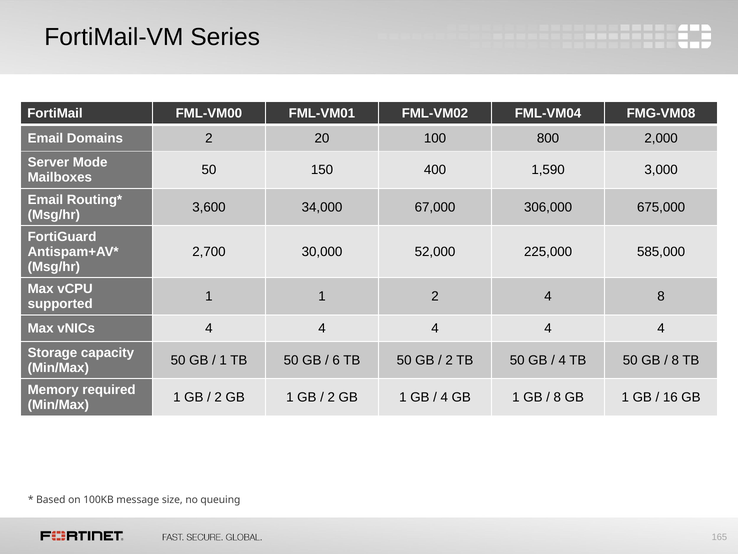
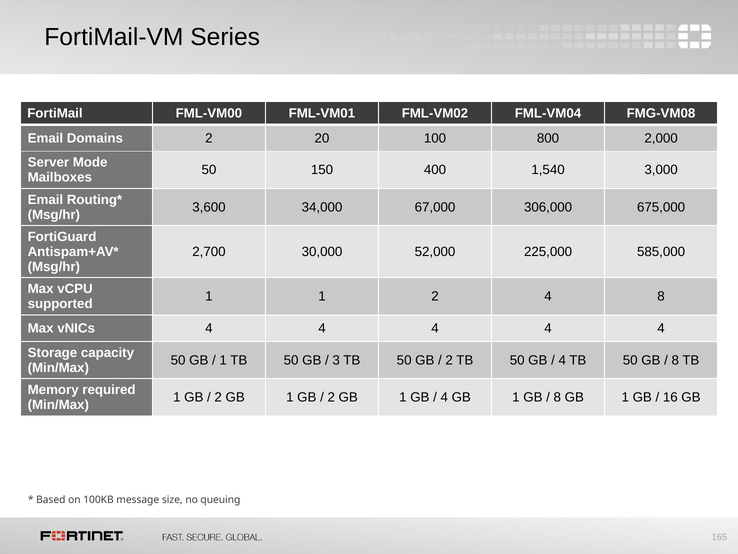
1,590: 1,590 -> 1,540
6: 6 -> 3
